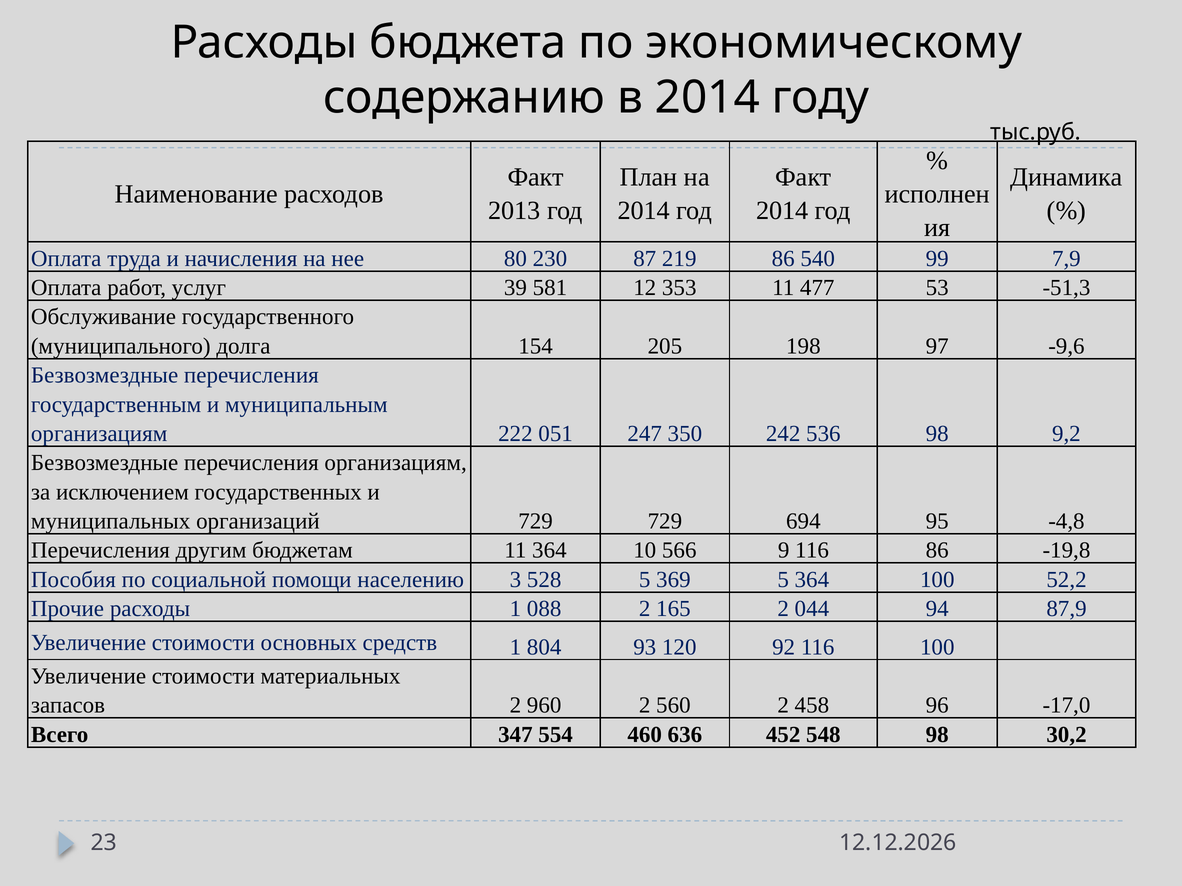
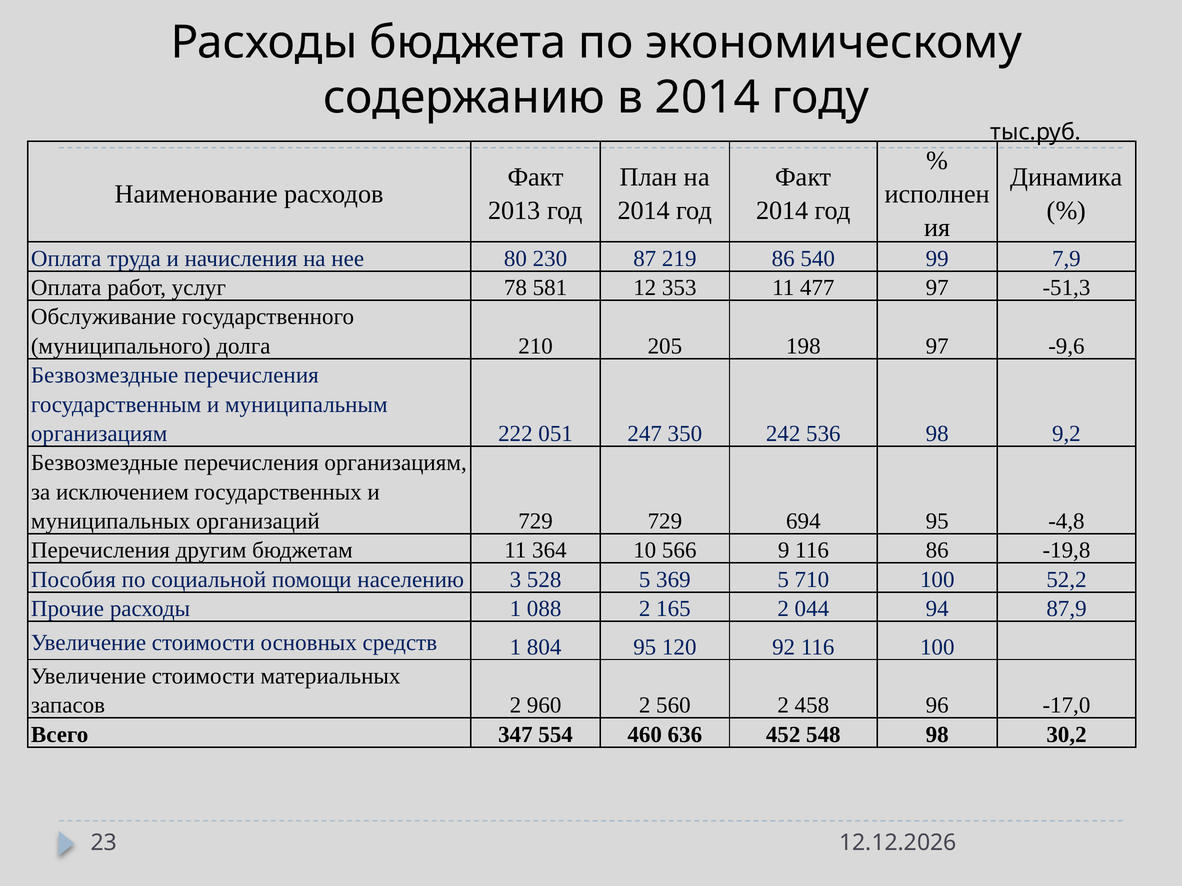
39: 39 -> 78
477 53: 53 -> 97
154: 154 -> 210
5 364: 364 -> 710
804 93: 93 -> 95
